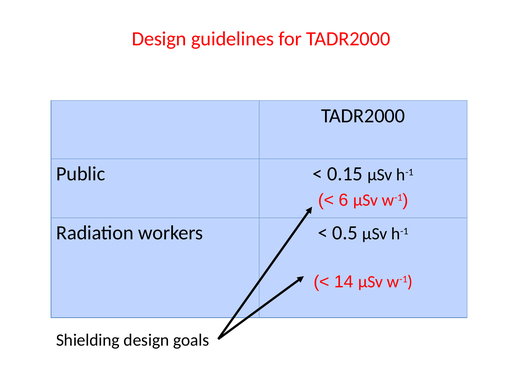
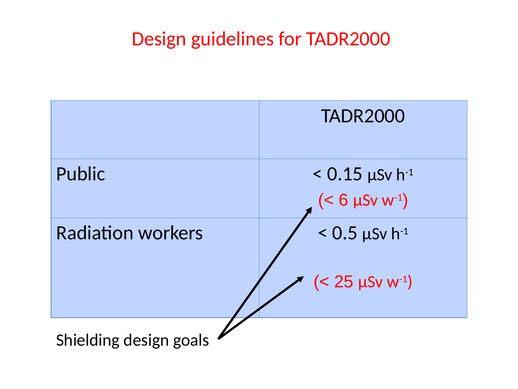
14: 14 -> 25
